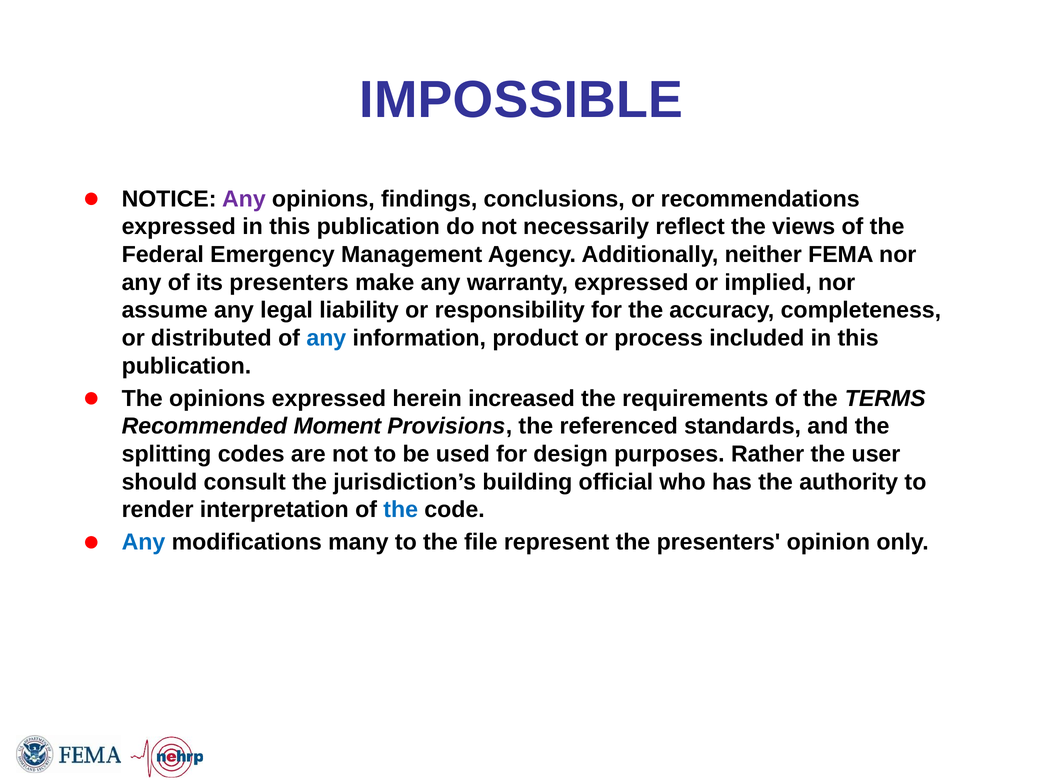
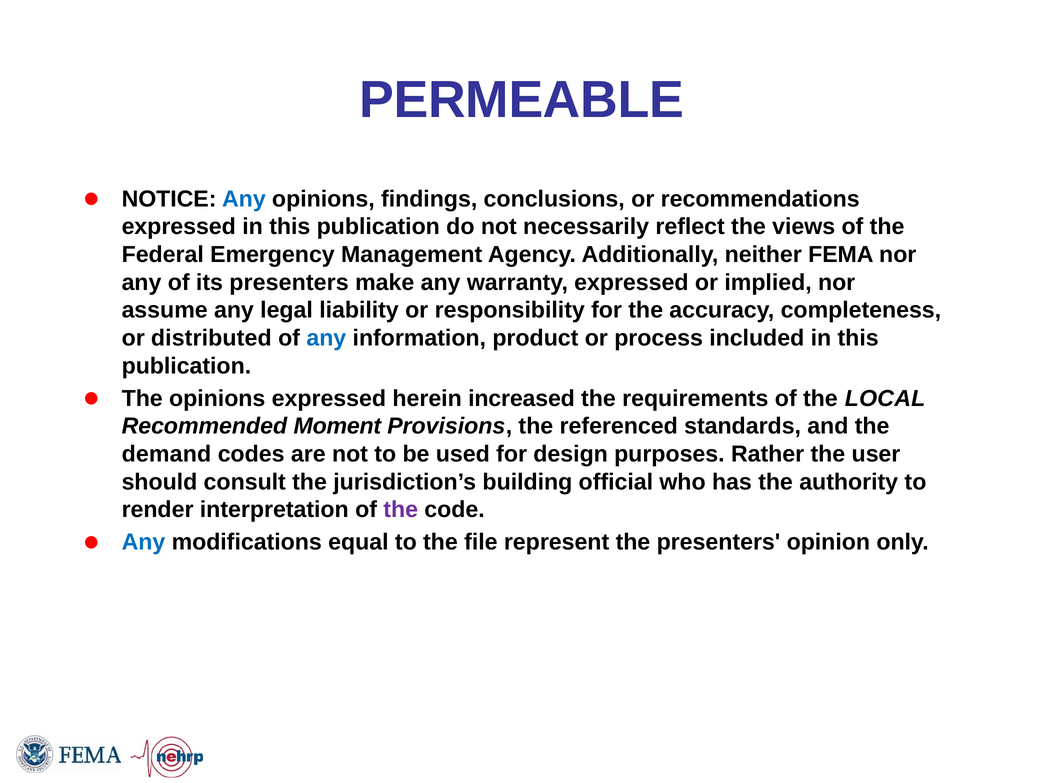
IMPOSSIBLE: IMPOSSIBLE -> PERMEABLE
Any at (244, 199) colour: purple -> blue
TERMS: TERMS -> LOCAL
splitting: splitting -> demand
the at (401, 509) colour: blue -> purple
many: many -> equal
